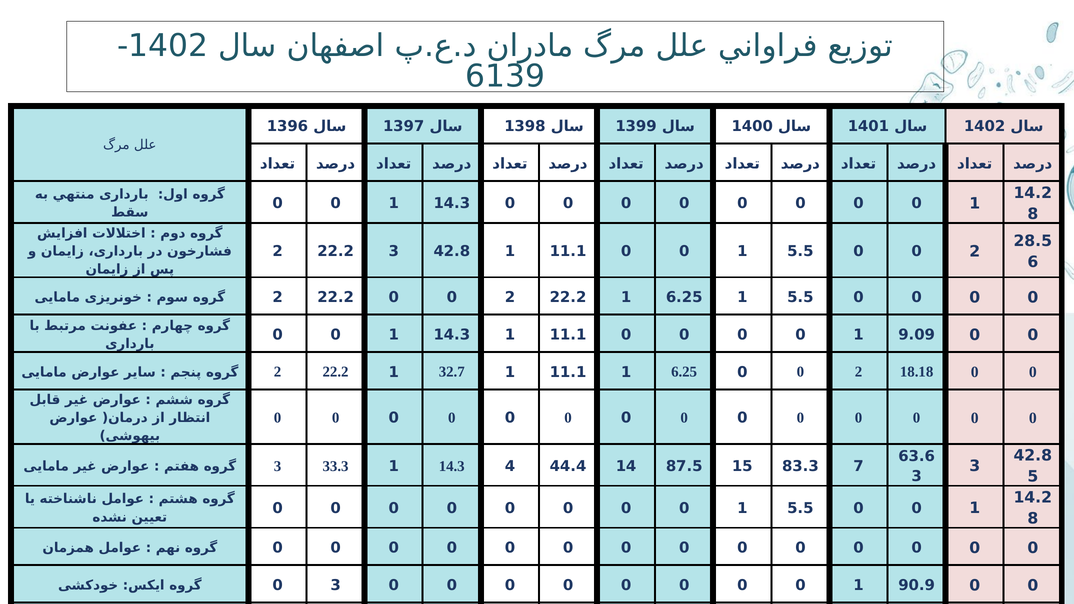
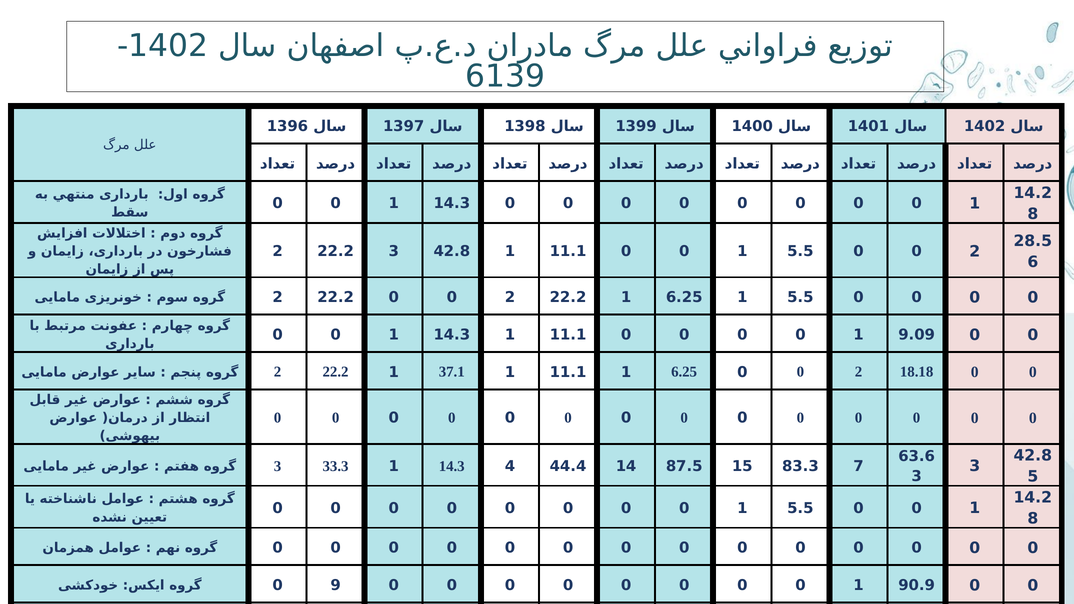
32.7: 32.7 -> 37.1
0 3: 3 -> 9
